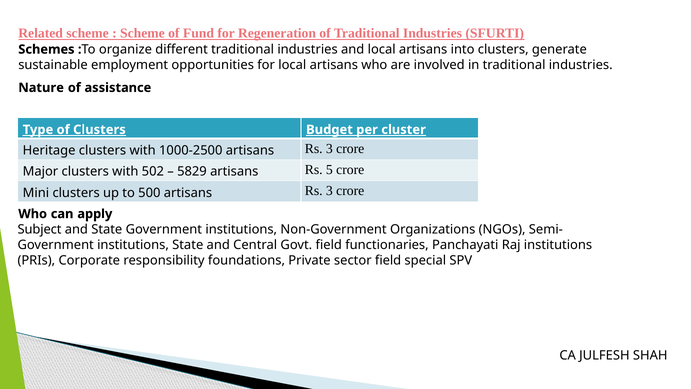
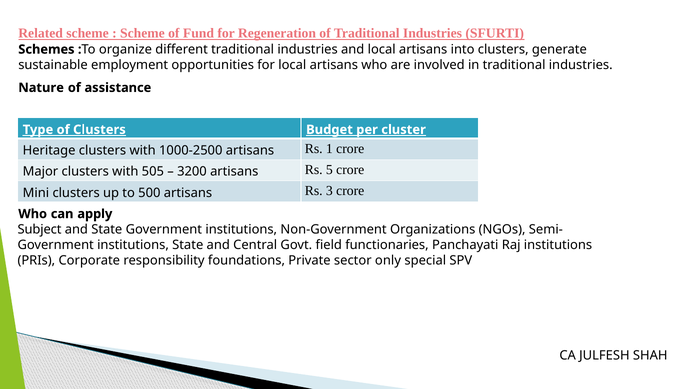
1000-2500 artisans Rs 3: 3 -> 1
502: 502 -> 505
5829: 5829 -> 3200
sector field: field -> only
